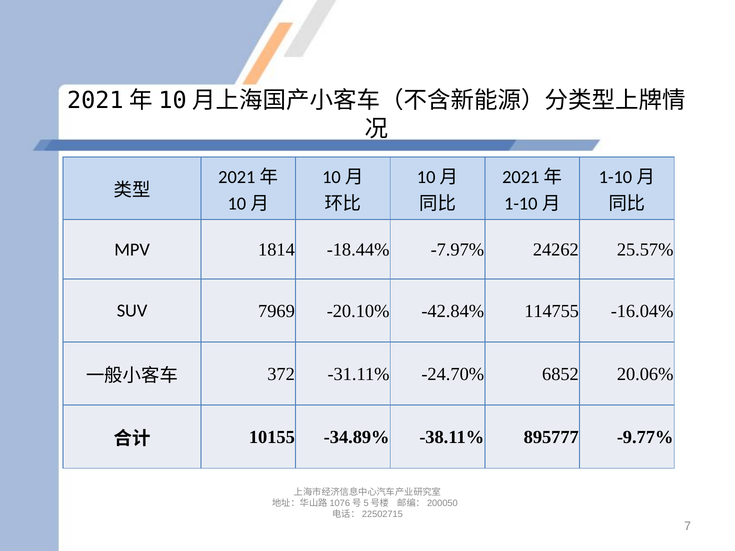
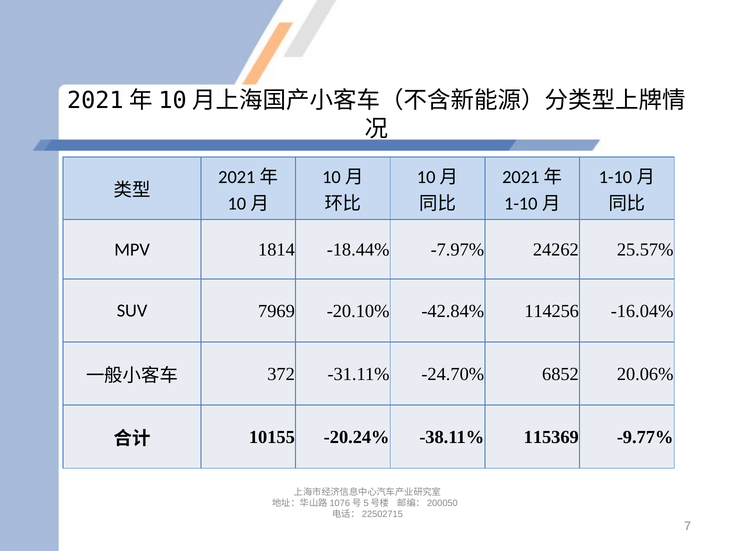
114755: 114755 -> 114256
-34.89%: -34.89% -> -20.24%
895777: 895777 -> 115369
